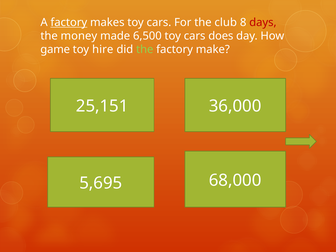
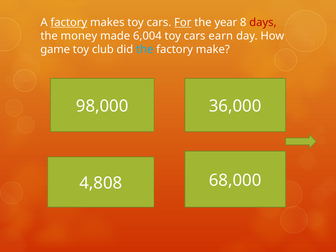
For underline: none -> present
club: club -> year
6,500: 6,500 -> 6,004
does: does -> earn
hire: hire -> club
the at (145, 49) colour: light green -> light blue
25,151: 25,151 -> 98,000
5,695: 5,695 -> 4,808
